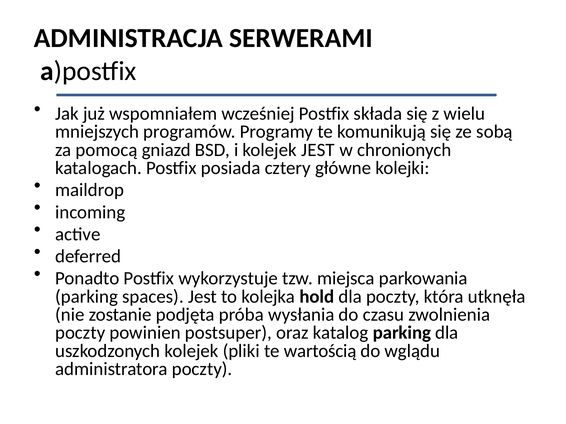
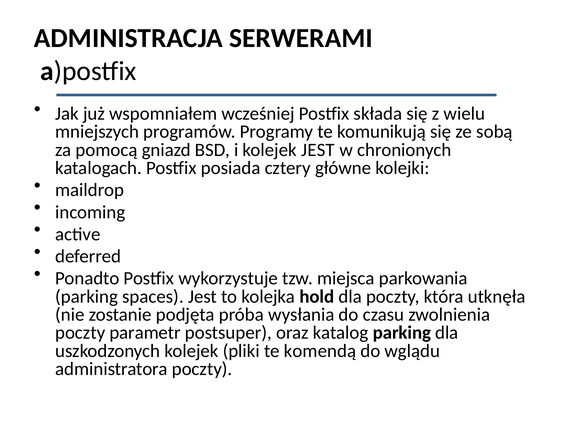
powinien: powinien -> parametr
wartością: wartością -> komendą
